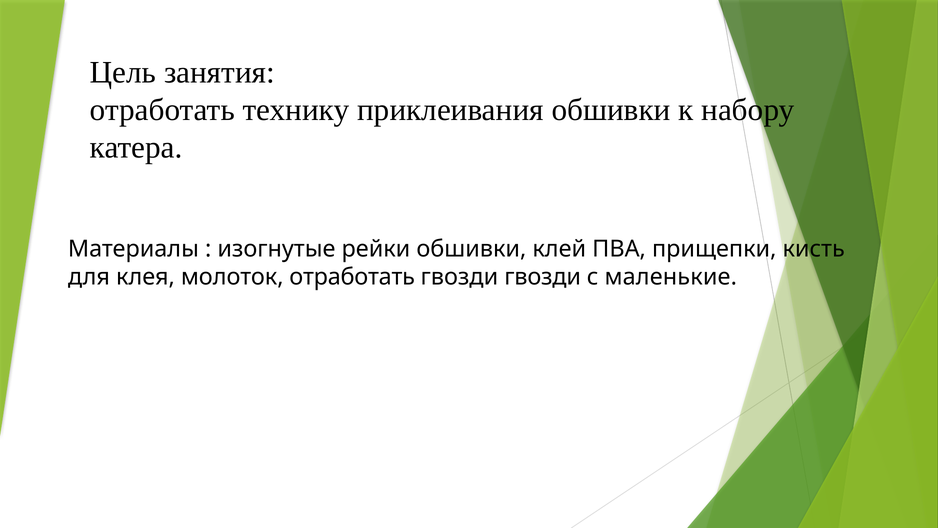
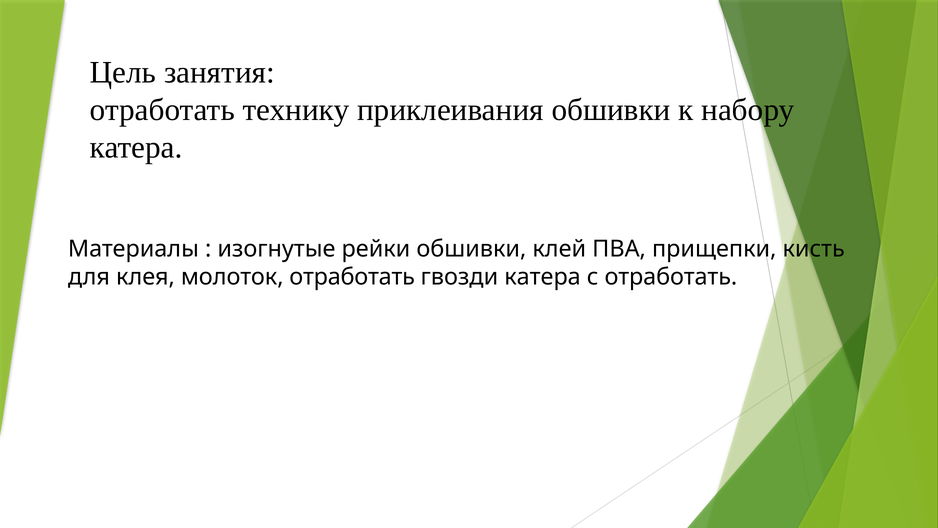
гвозди гвозди: гвозди -> катера
с маленькие: маленькие -> отработать
